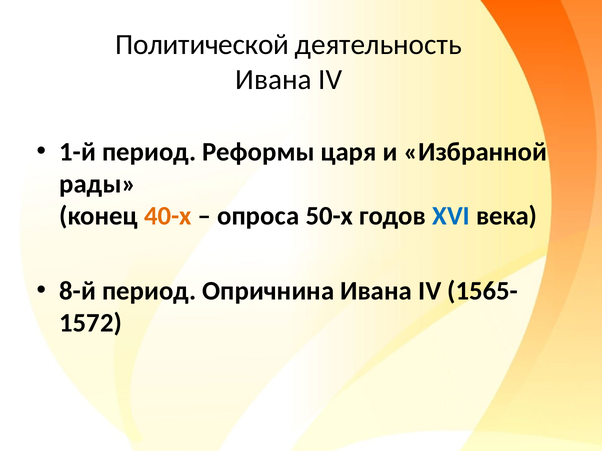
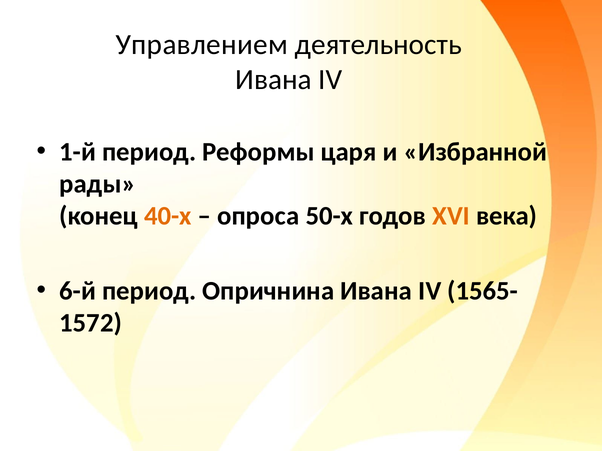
Политической: Политической -> Управлением
XVI colour: blue -> orange
8-й: 8-й -> 6-й
